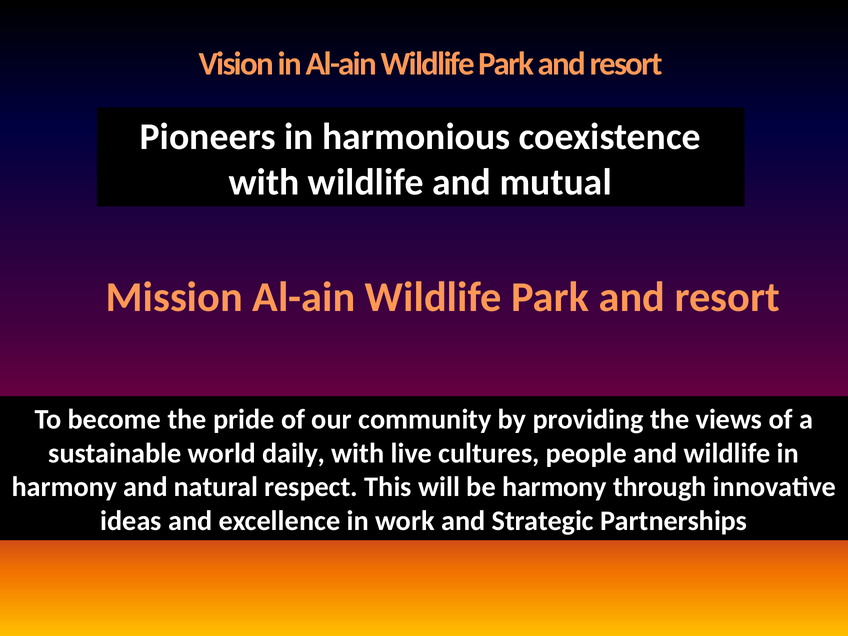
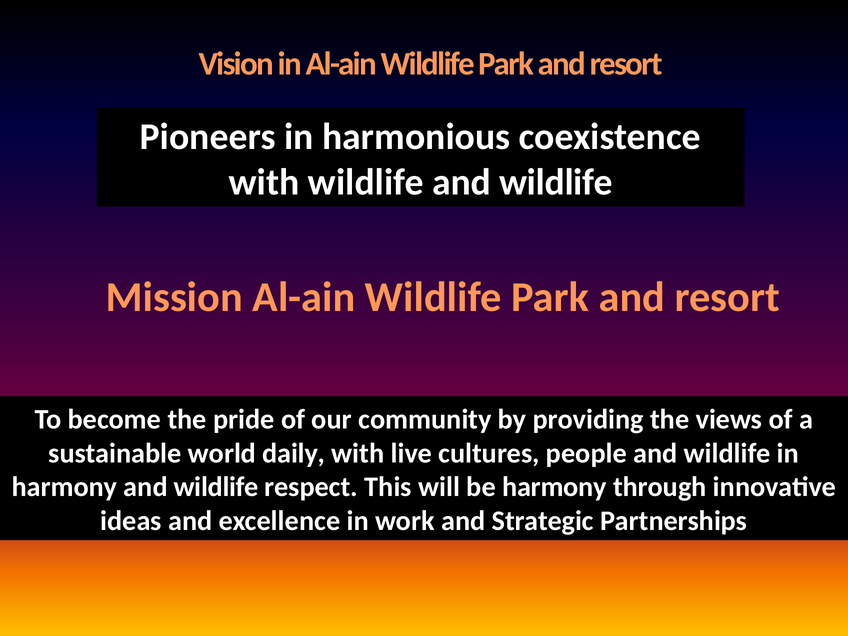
wildlife and mutual: mutual -> wildlife
harmony and natural: natural -> wildlife
